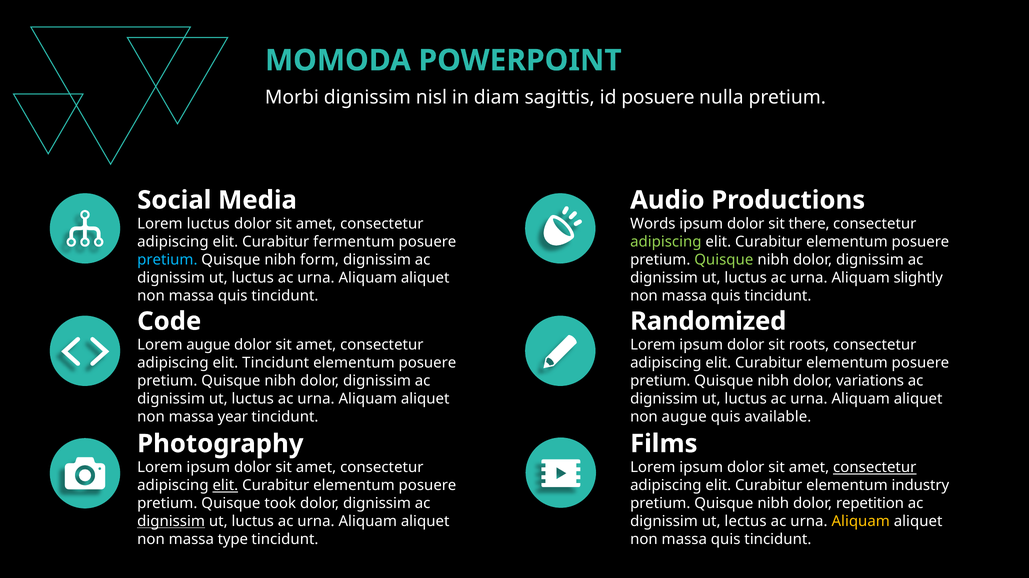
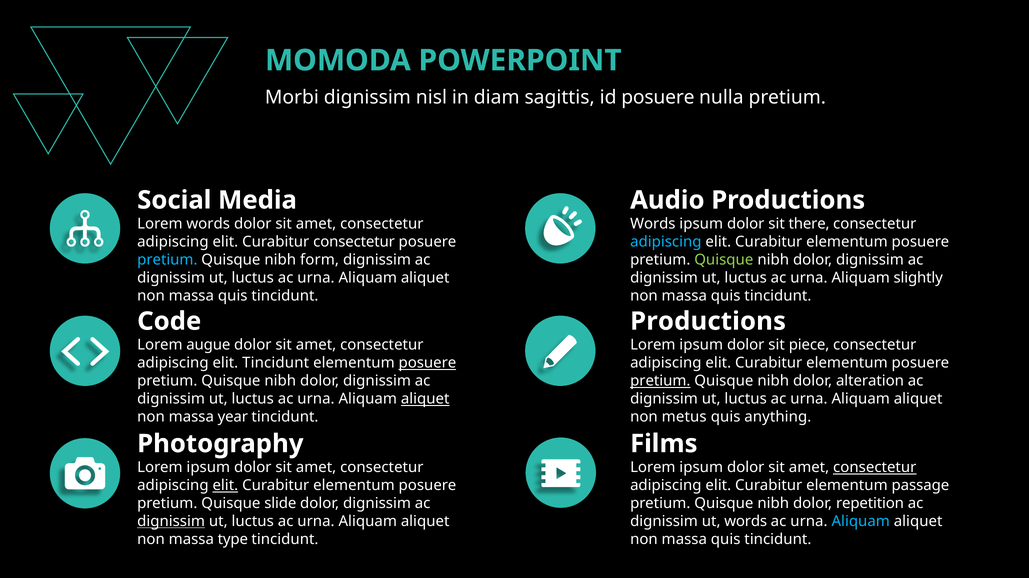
Lorem luctus: luctus -> words
Curabitur fermentum: fermentum -> consectetur
adipiscing at (666, 242) colour: light green -> light blue
Randomized at (708, 322): Randomized -> Productions
roots: roots -> piece
posuere at (427, 363) underline: none -> present
pretium at (660, 381) underline: none -> present
variations: variations -> alteration
aliquet at (425, 399) underline: none -> present
non augue: augue -> metus
available: available -> anything
industry: industry -> passage
took: took -> slide
ut lectus: lectus -> words
Aliquam at (861, 522) colour: yellow -> light blue
